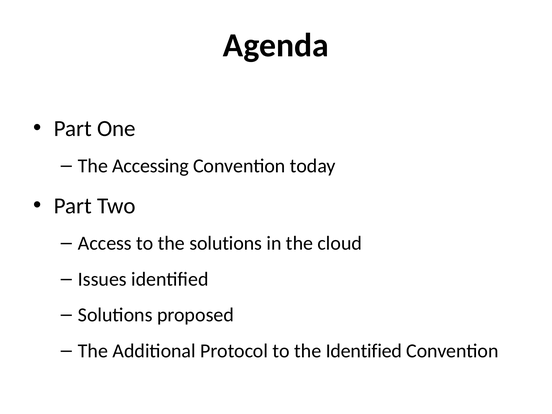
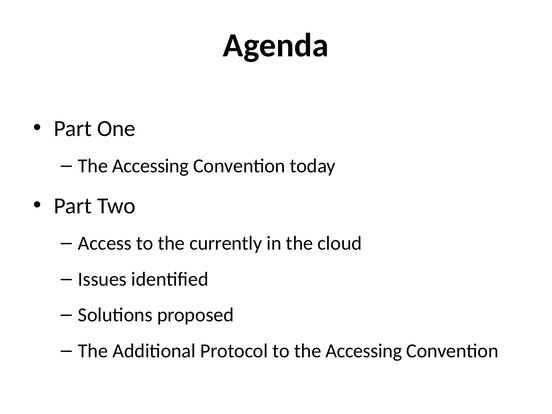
the solutions: solutions -> currently
to the Identified: Identified -> Accessing
